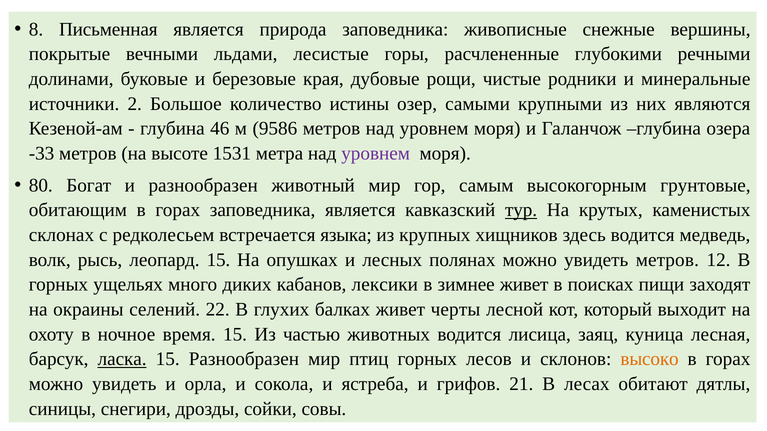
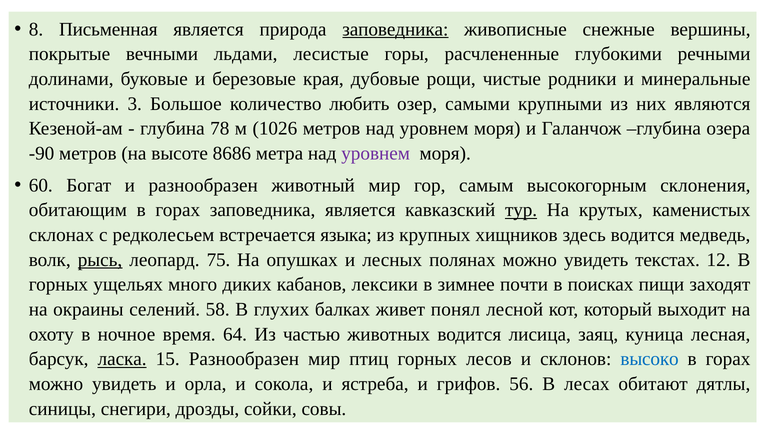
заповедника at (395, 29) underline: none -> present
2: 2 -> 3
истины: истины -> любить
46: 46 -> 78
9586: 9586 -> 1026
-33: -33 -> -90
1531: 1531 -> 8686
80: 80 -> 60
грунтовые: грунтовые -> склонения
рысь underline: none -> present
леопард 15: 15 -> 75
увидеть метров: метров -> текстах
зимнее живет: живет -> почти
22: 22 -> 58
черты: черты -> понял
время 15: 15 -> 64
высоко colour: orange -> blue
21: 21 -> 56
